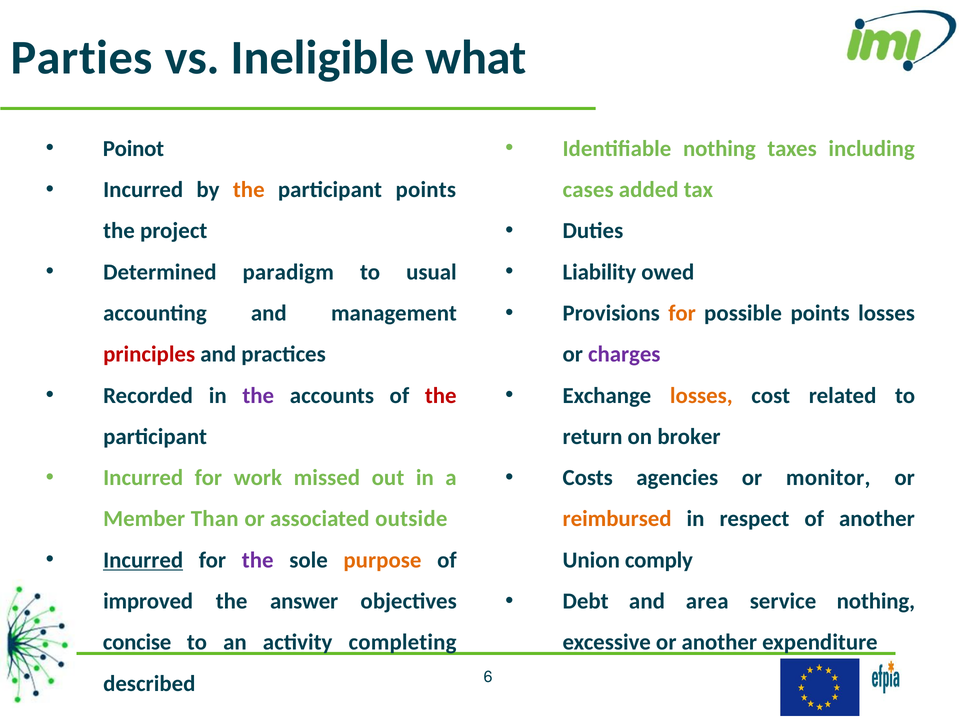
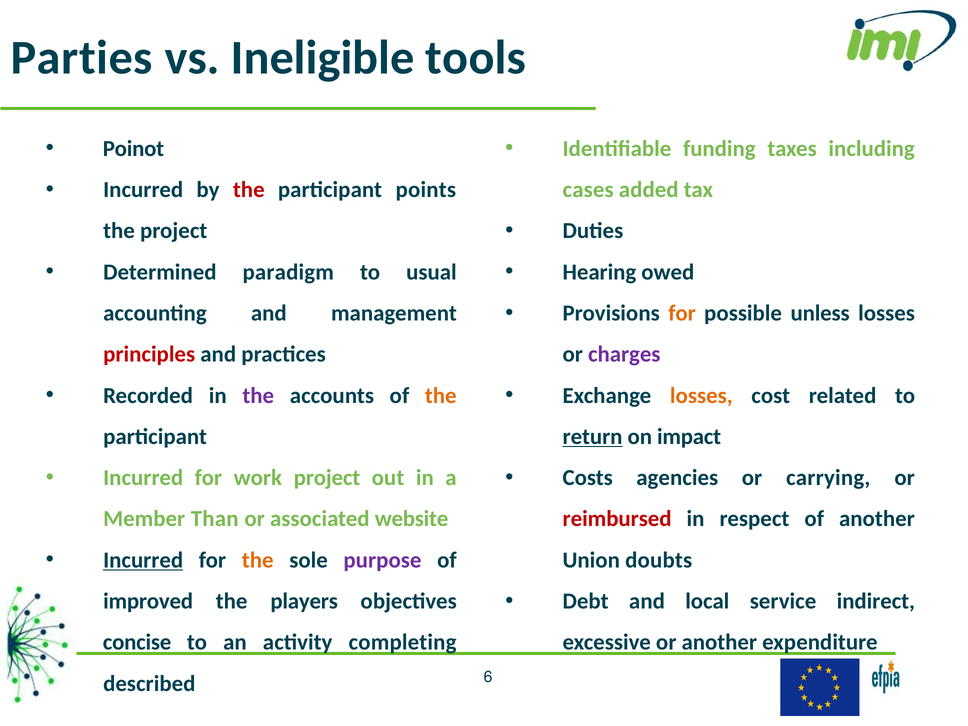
what: what -> tools
Identifiable nothing: nothing -> funding
the at (249, 190) colour: orange -> red
Liability: Liability -> Hearing
possible points: points -> unless
the at (441, 395) colour: red -> orange
return underline: none -> present
broker: broker -> impact
work missed: missed -> project
monitor: monitor -> carrying
outside: outside -> website
reimbursed colour: orange -> red
the at (258, 560) colour: purple -> orange
purpose colour: orange -> purple
comply: comply -> doubts
area: area -> local
service nothing: nothing -> indirect
answer: answer -> players
